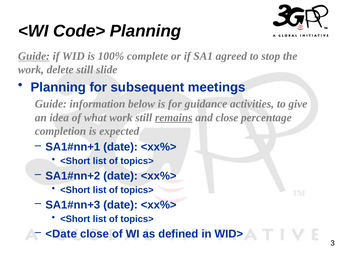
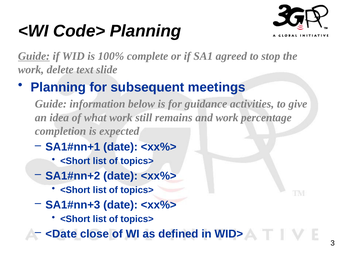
delete still: still -> text
remains underline: present -> none
and close: close -> work
